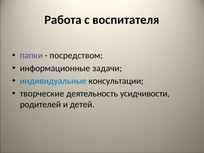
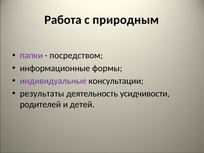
воспитателя: воспитателя -> природным
задачи: задачи -> формы
индивидуальные colour: blue -> purple
творческие: творческие -> результаты
